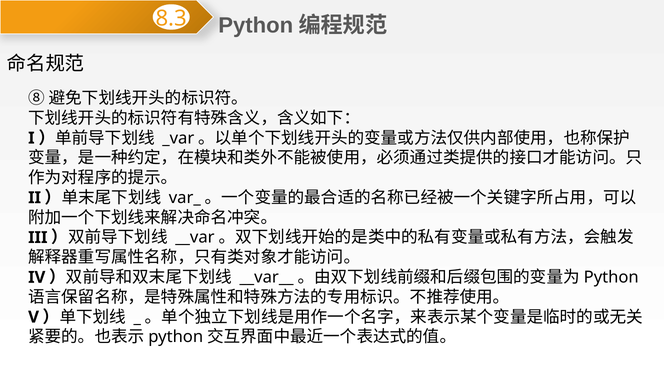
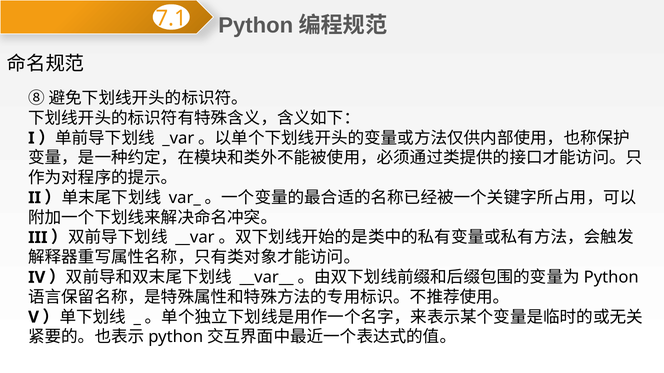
8.3: 8.3 -> 7.1
